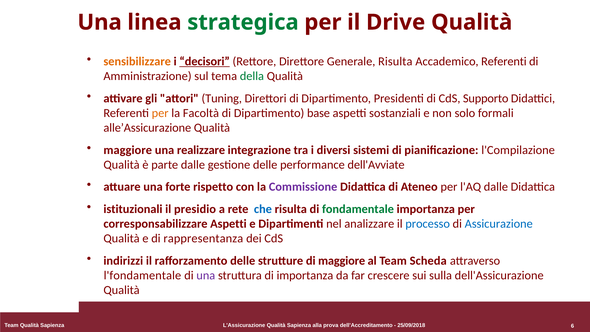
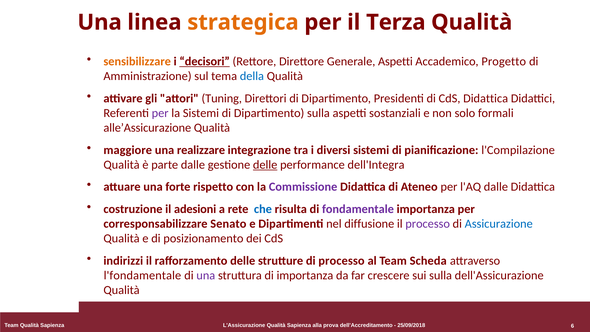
strategica colour: green -> orange
Drive: Drive -> Terza
Generale Risulta: Risulta -> Aspetti
Accademico Referenti: Referenti -> Progetto
della colour: green -> blue
CdS Supporto: Supporto -> Didattica
per at (160, 113) colour: orange -> purple
la Facoltà: Facoltà -> Sistemi
Dipartimento base: base -> sulla
delle at (265, 165) underline: none -> present
dell'Avviate: dell'Avviate -> dell'Integra
istituzionali: istituzionali -> costruzione
presidio: presidio -> adesioni
fondamentale colour: green -> purple
corresponsabilizzare Aspetti: Aspetti -> Senato
analizzare: analizzare -> diffusione
processo at (428, 224) colour: blue -> purple
rappresentanza: rappresentanza -> posizionamento
di maggiore: maggiore -> processo
